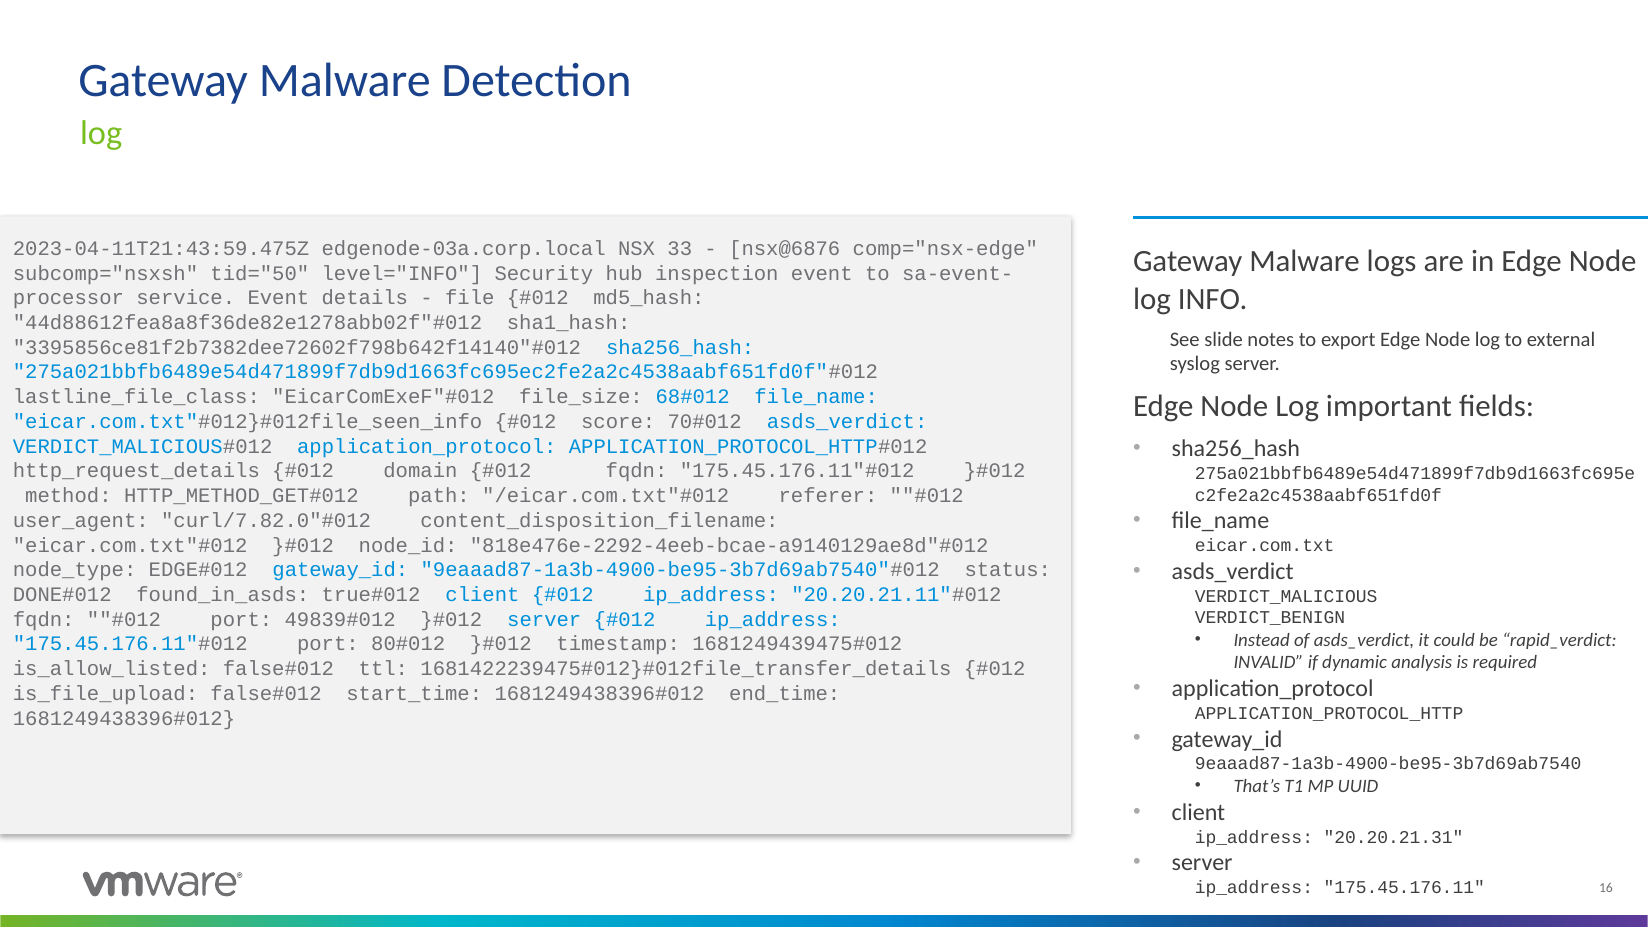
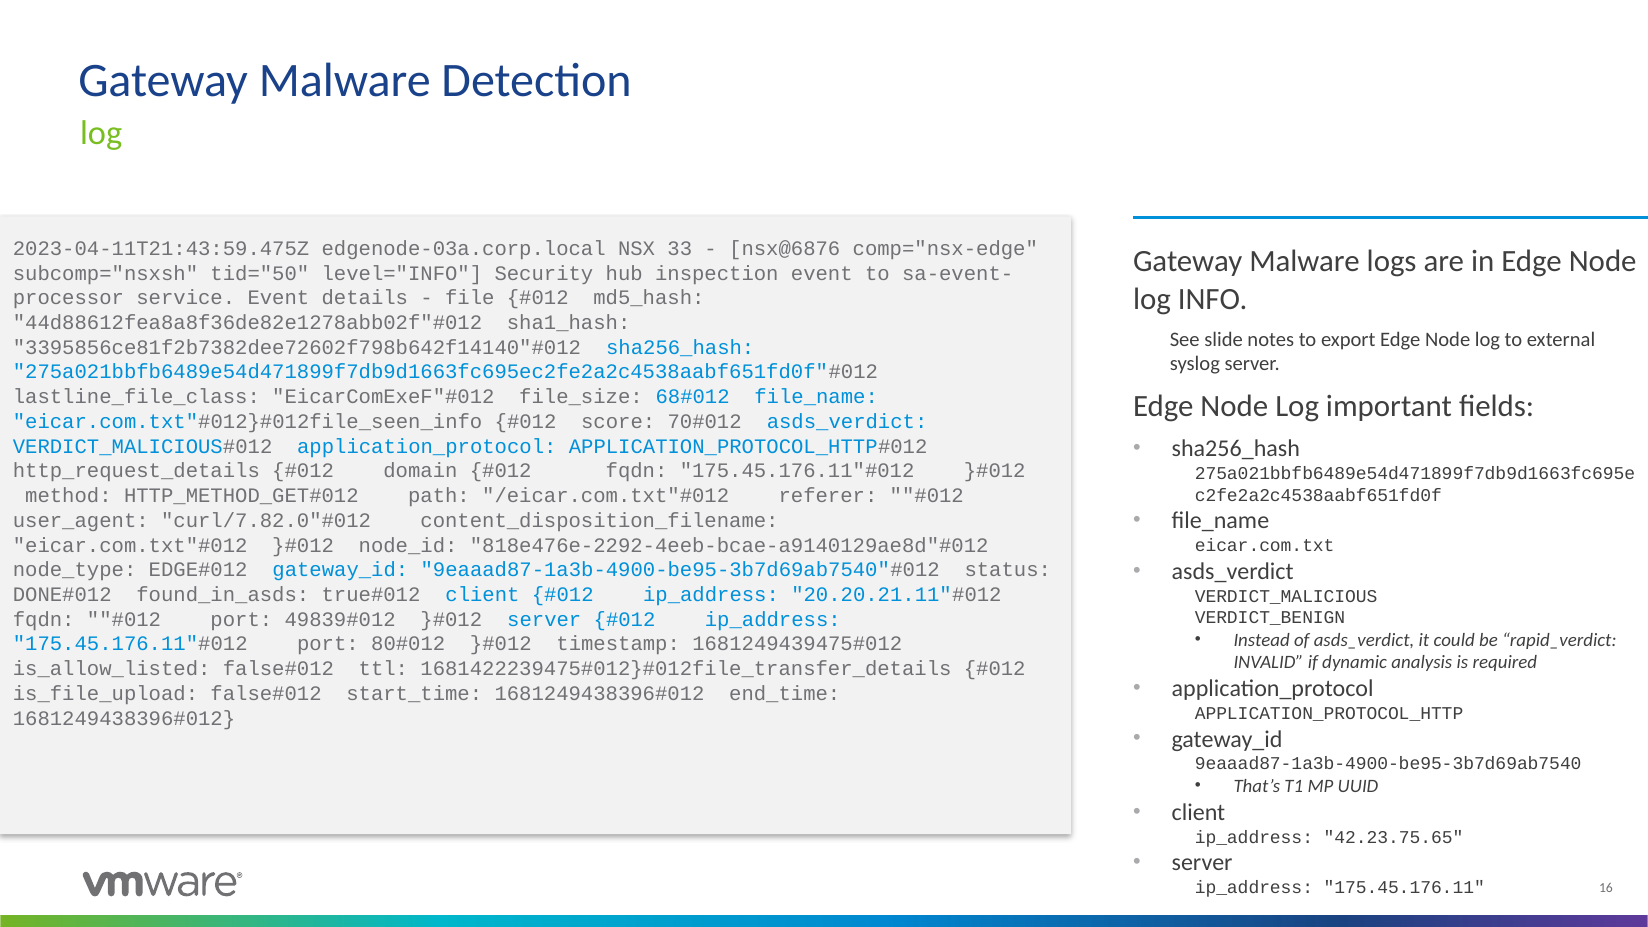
20.20.21.31: 20.20.21.31 -> 42.23.75.65
